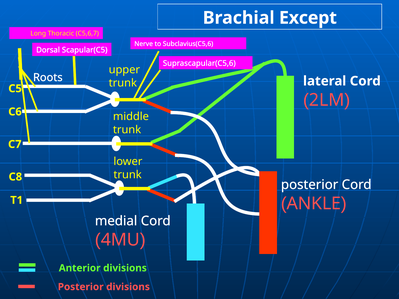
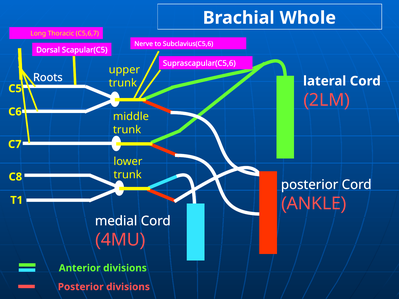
Except: Except -> Whole
